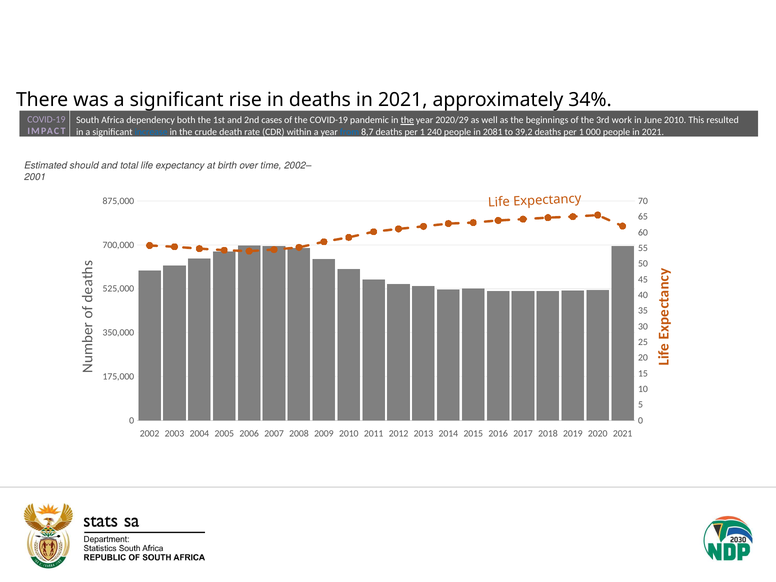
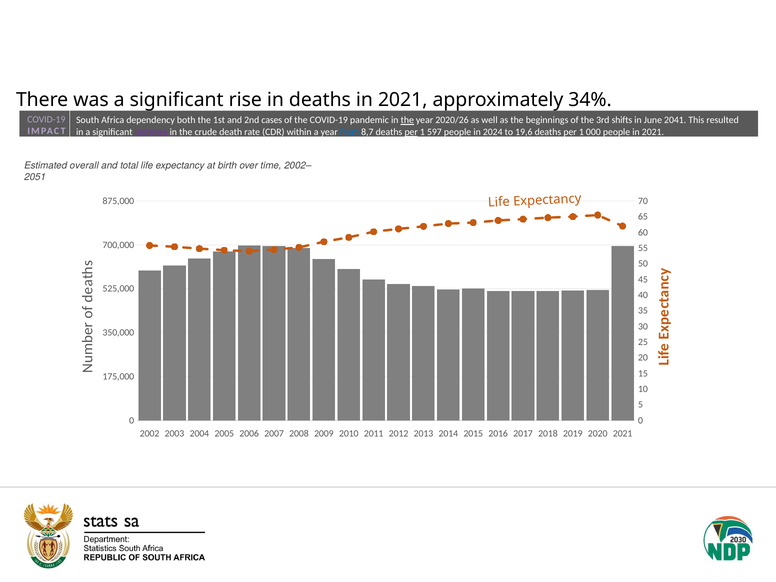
2020/29: 2020/29 -> 2020/26
work: work -> shifts
June 2010: 2010 -> 2041
increase colour: blue -> purple
per at (411, 132) underline: none -> present
240: 240 -> 597
2081: 2081 -> 2024
39,2: 39,2 -> 19,6
should: should -> overall
2001: 2001 -> 2051
